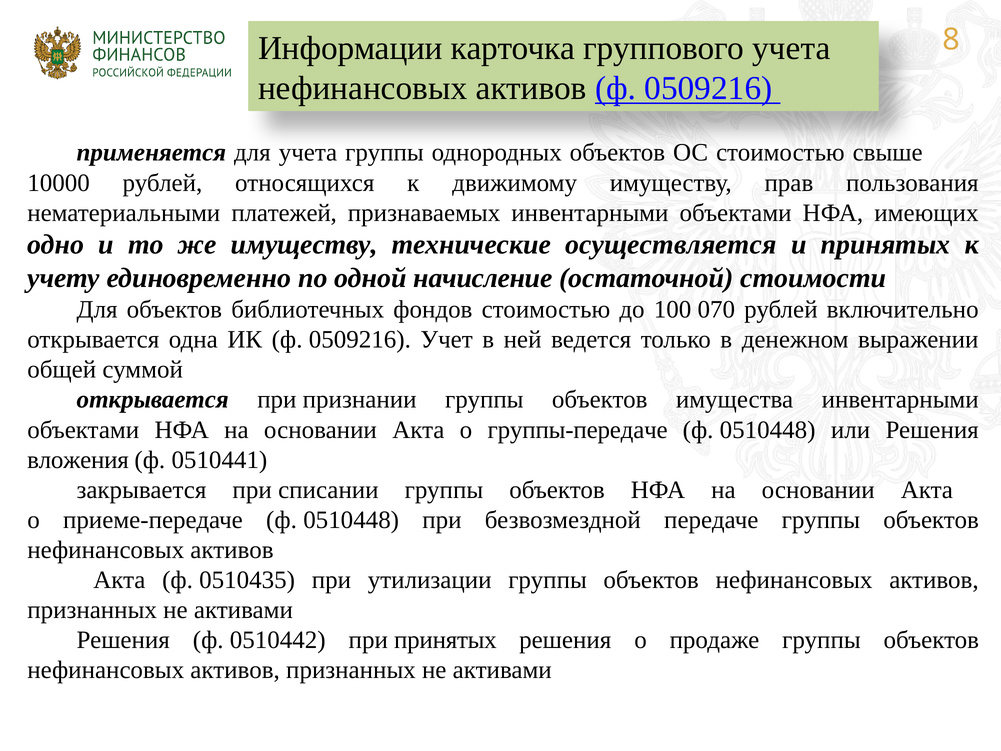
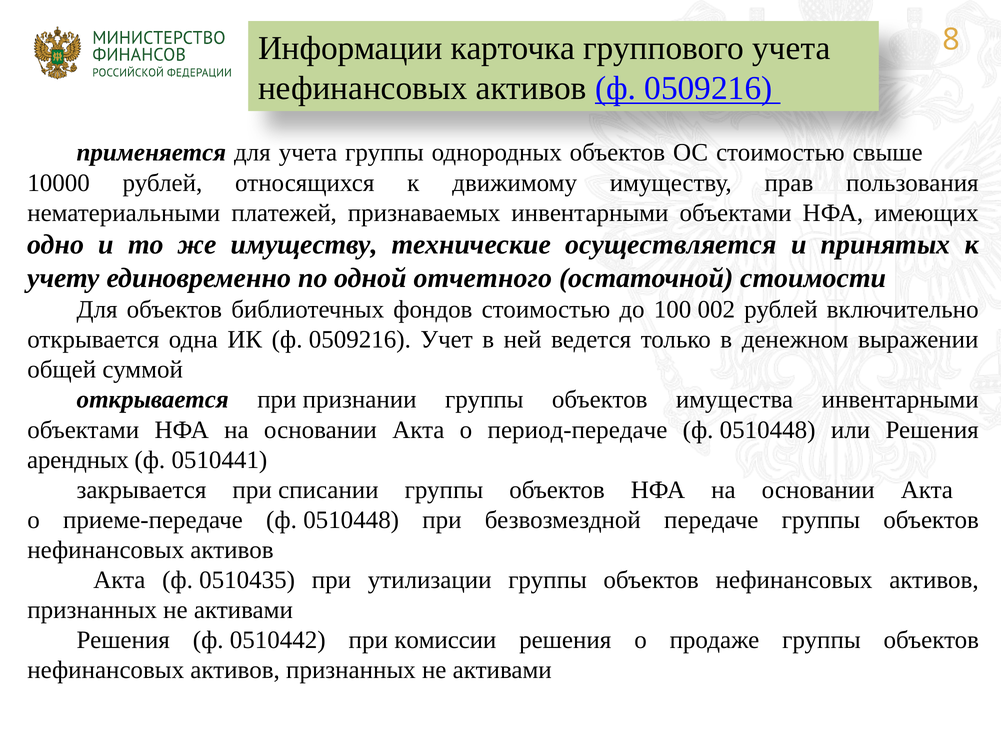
начисление: начисление -> отчетного
070: 070 -> 002
группы-передаче: группы-передаче -> период-передаче
вложения: вложения -> арендных
при принятых: принятых -> комиссии
